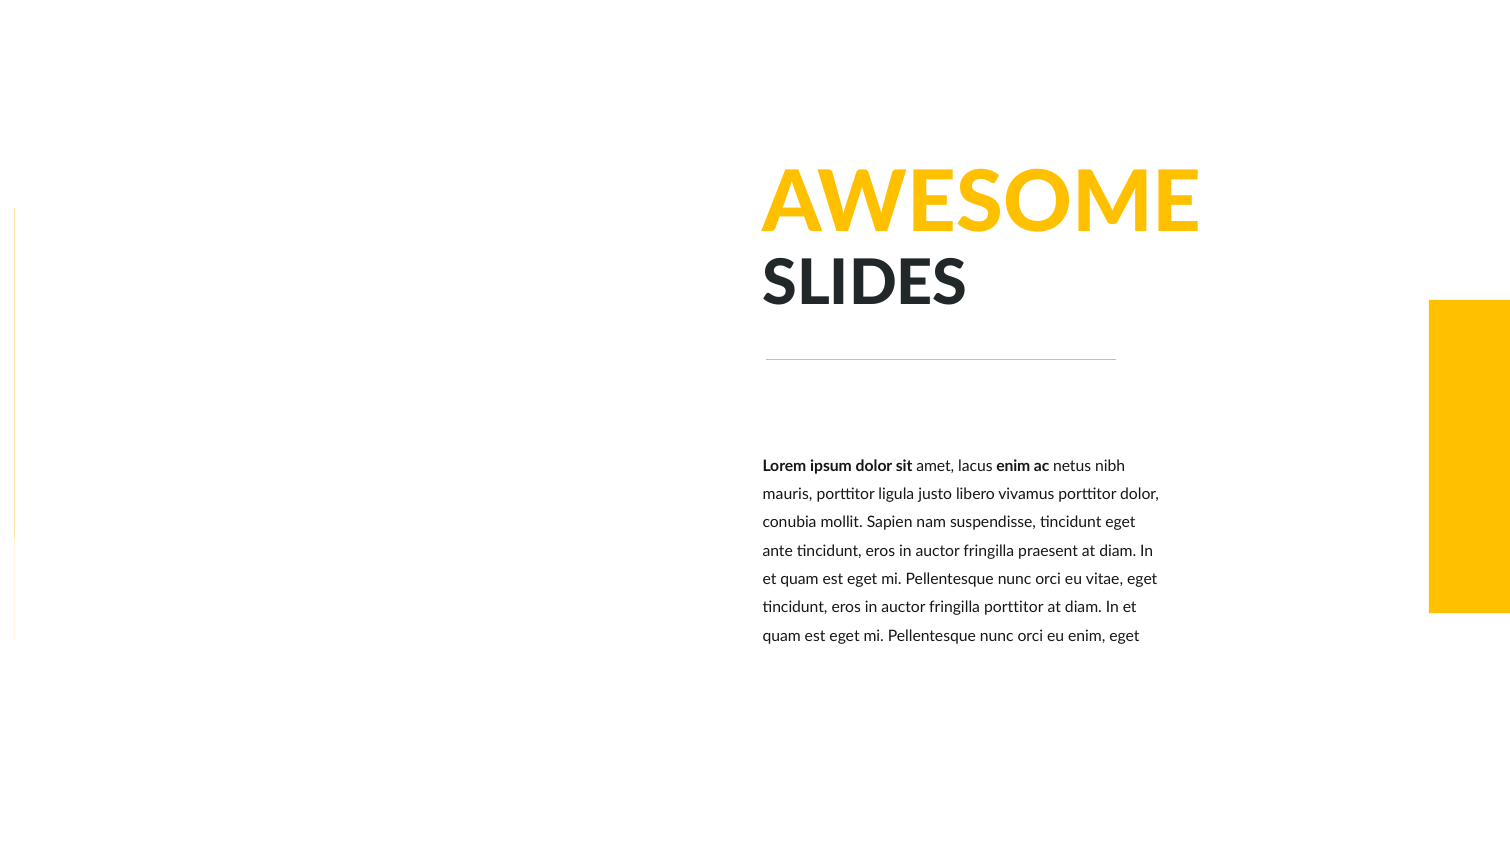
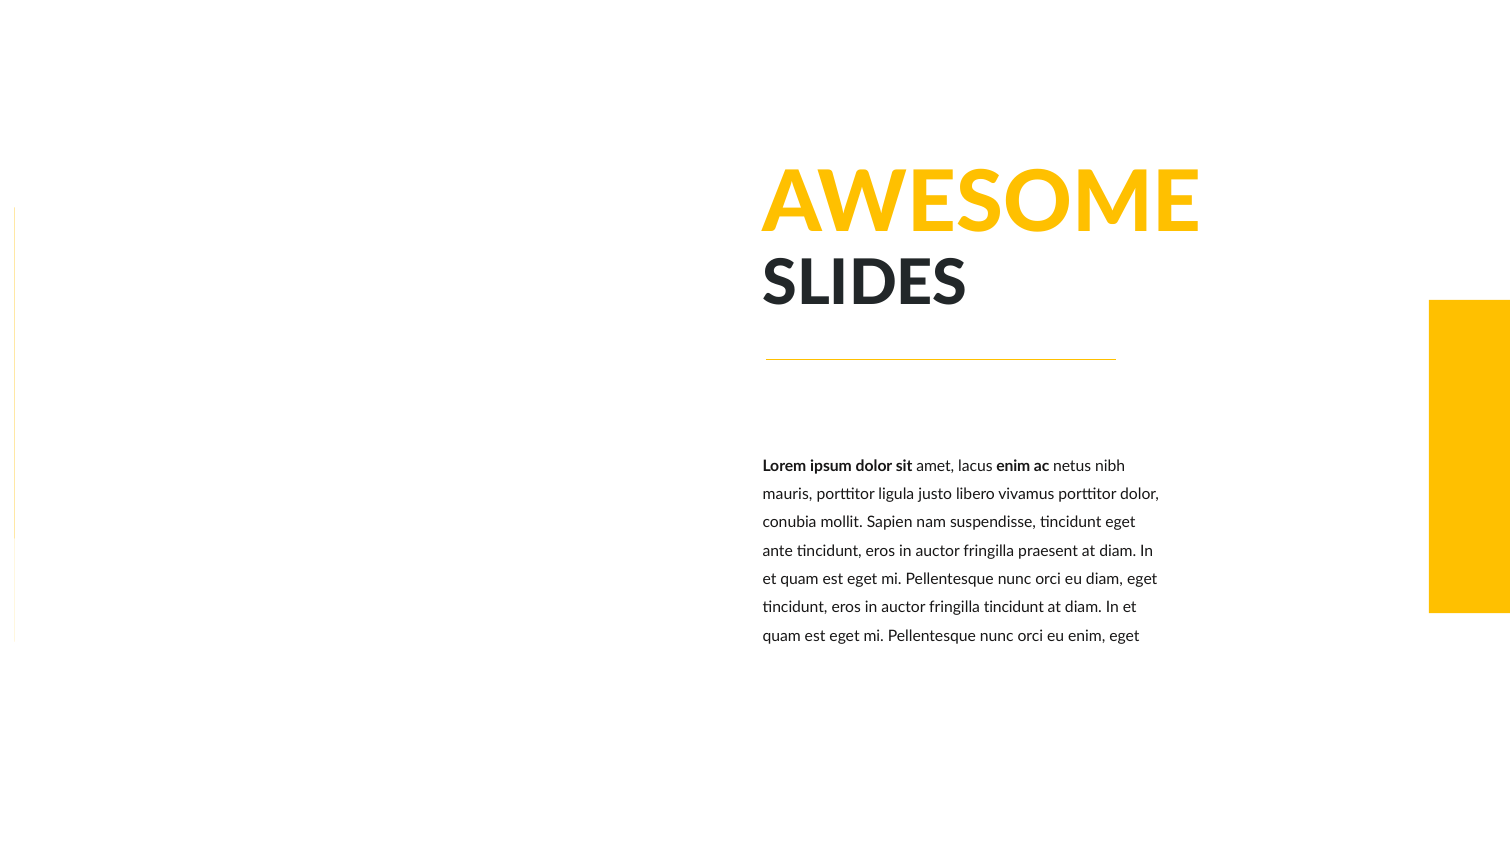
eu vitae: vitae -> diam
fringilla porttitor: porttitor -> tincidunt
